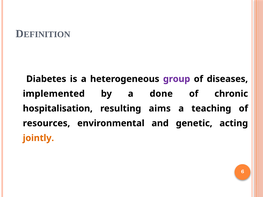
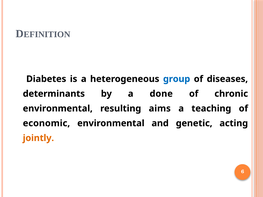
group colour: purple -> blue
implemented: implemented -> determinants
hospitalisation at (58, 109): hospitalisation -> environmental
resources: resources -> economic
